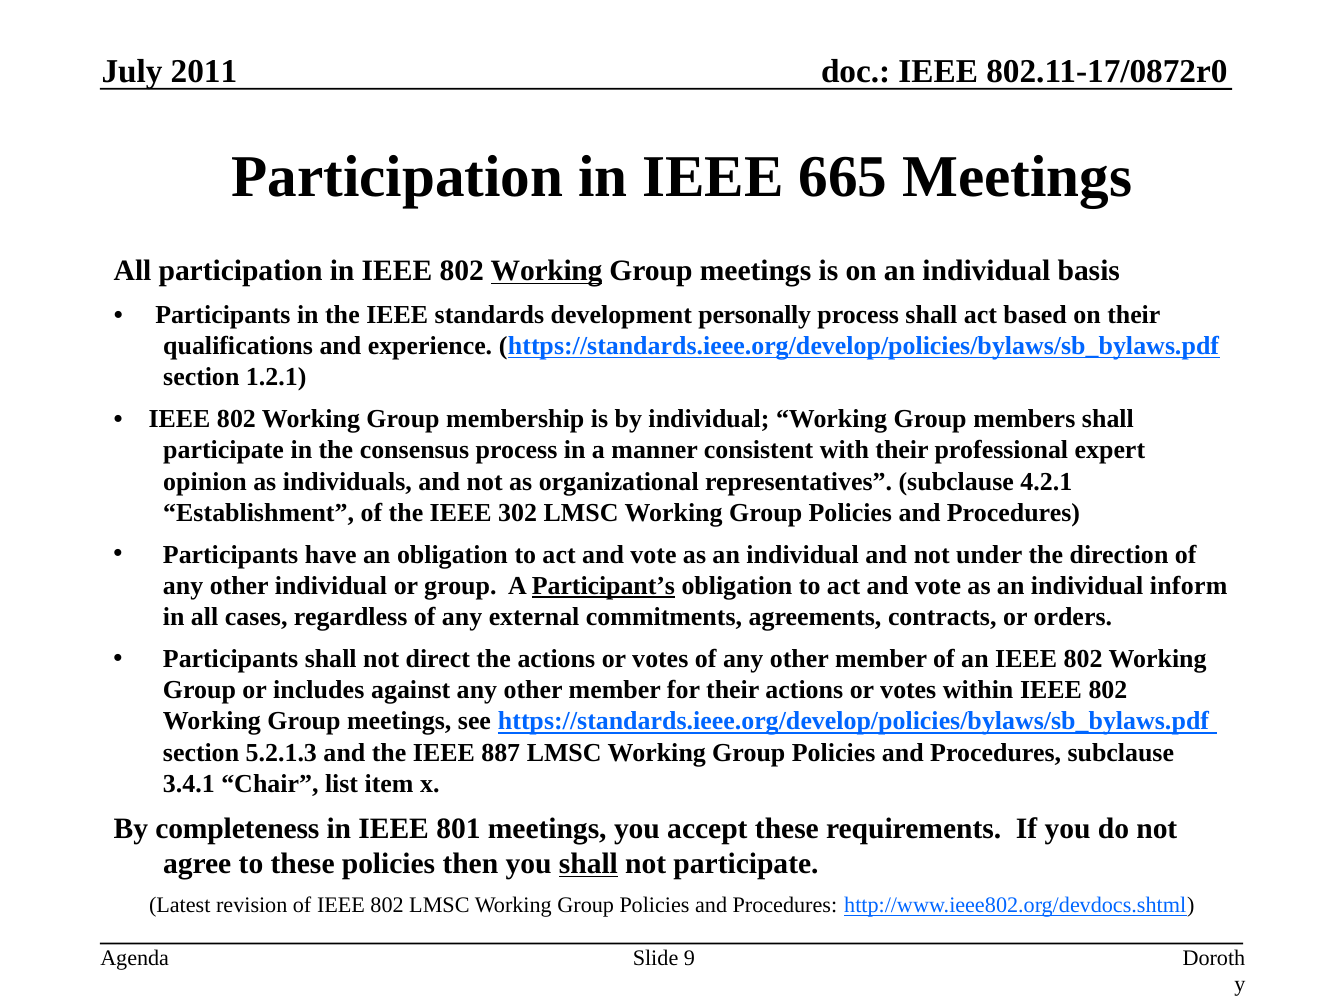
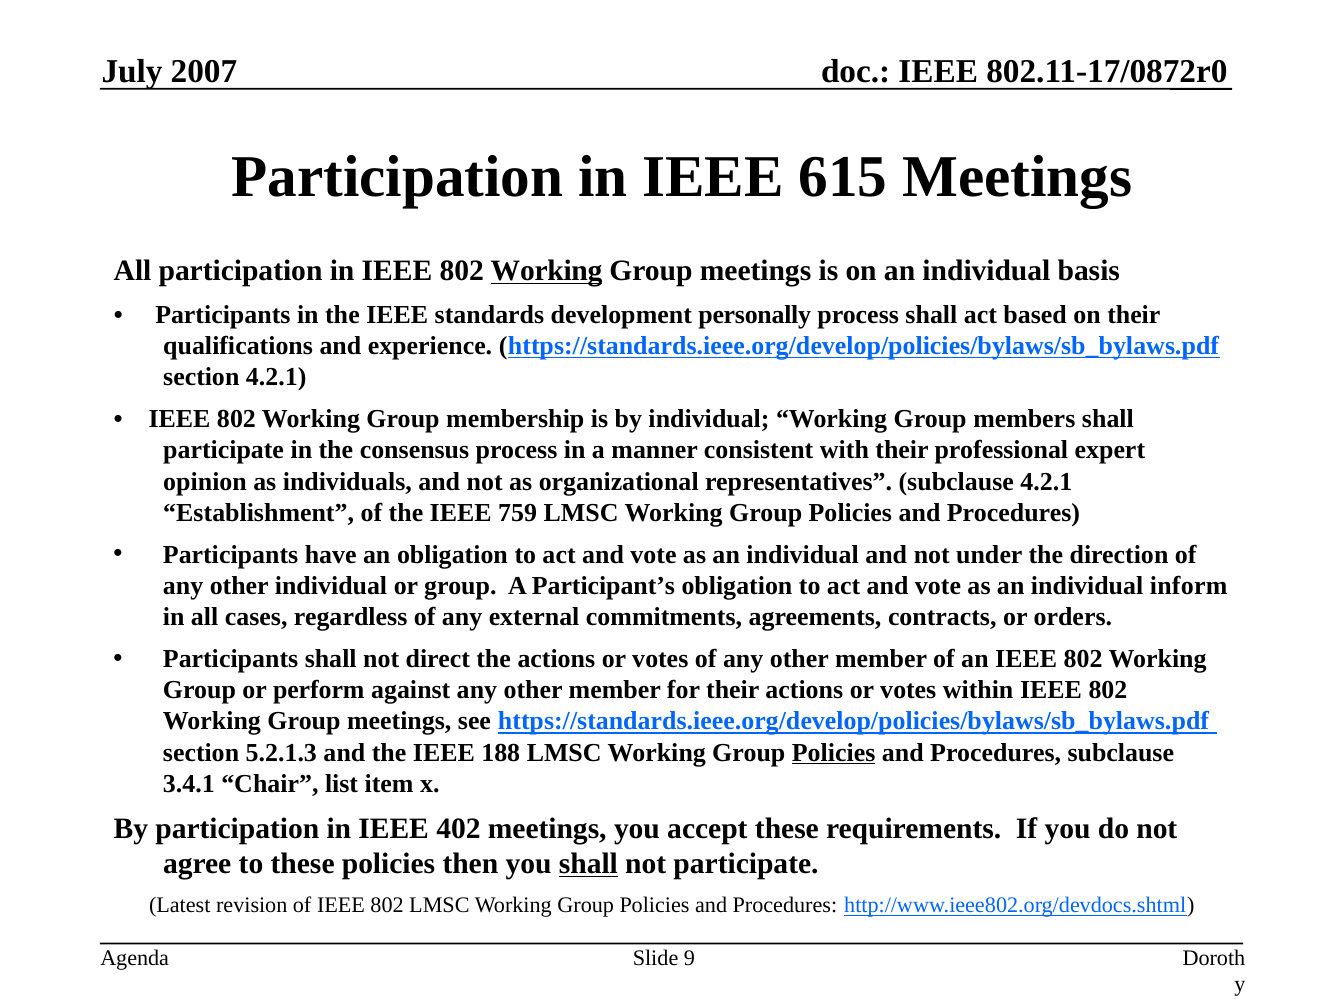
2011: 2011 -> 2007
665: 665 -> 615
section 1.2.1: 1.2.1 -> 4.2.1
302: 302 -> 759
Participant’s underline: present -> none
includes: includes -> perform
887: 887 -> 188
Policies at (834, 752) underline: none -> present
By completeness: completeness -> participation
801: 801 -> 402
